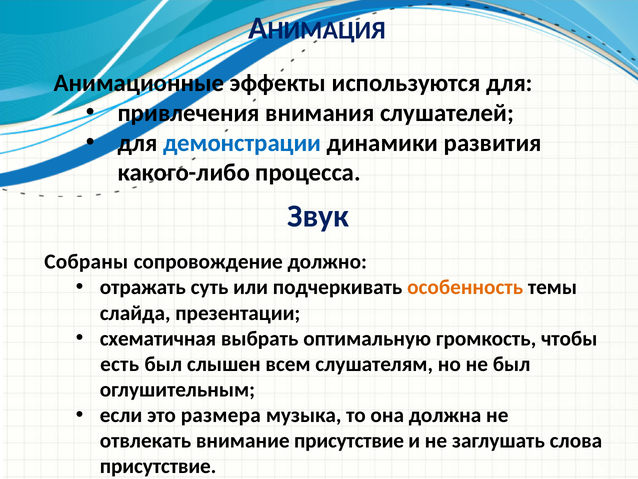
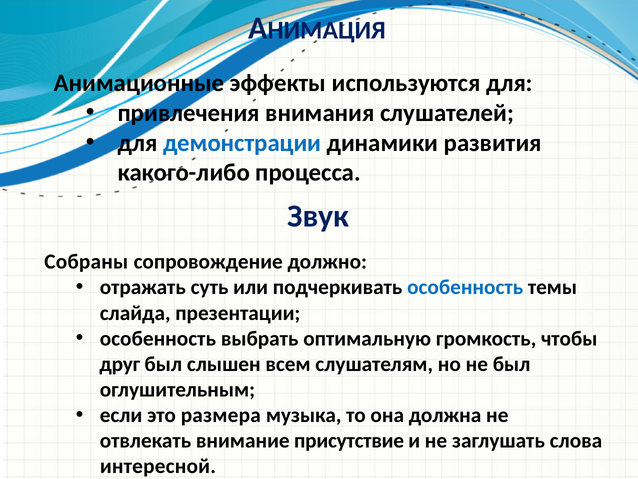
особенность at (465, 287) colour: orange -> blue
схематичная at (158, 338): схематичная -> особенность
есть: есть -> друг
присутствие at (158, 466): присутствие -> интересной
